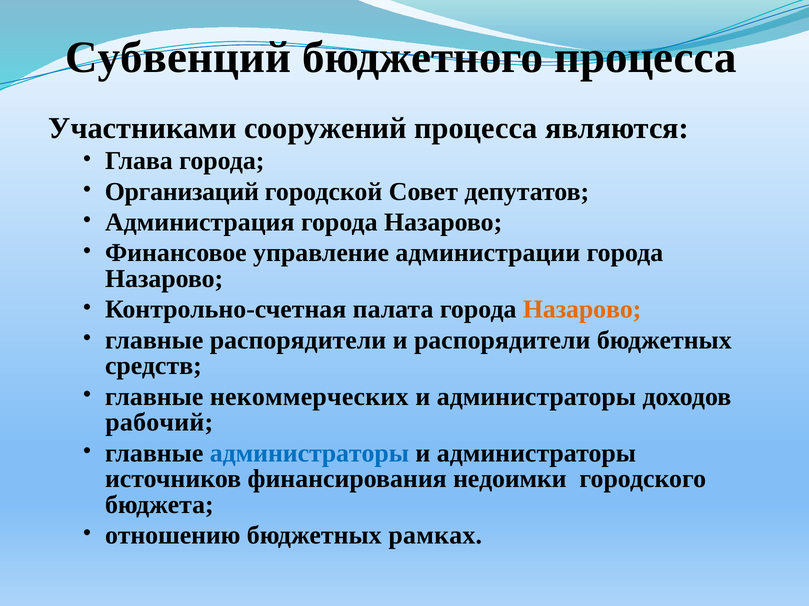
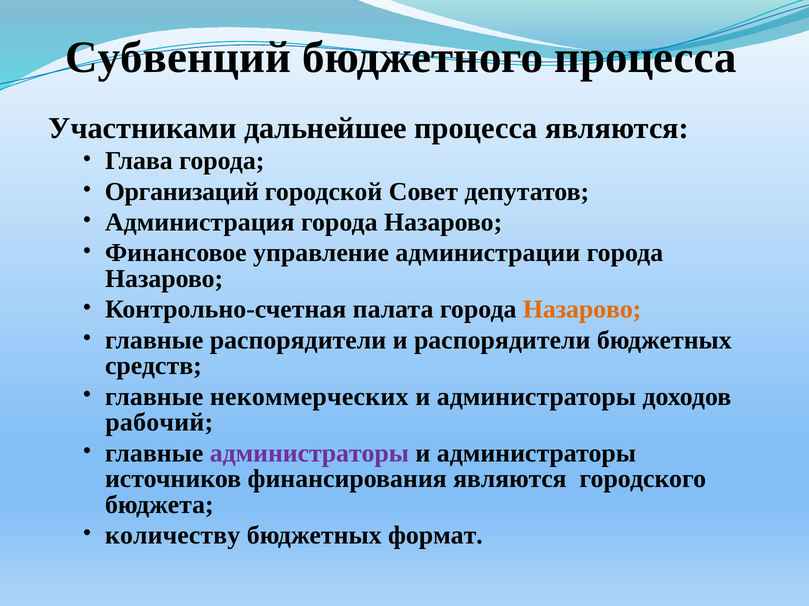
сооружений: сооружений -> дальнейшее
администраторы at (309, 454) colour: blue -> purple
финансирования недоимки: недоимки -> являются
отношению: отношению -> количеству
рамках: рамках -> формат
